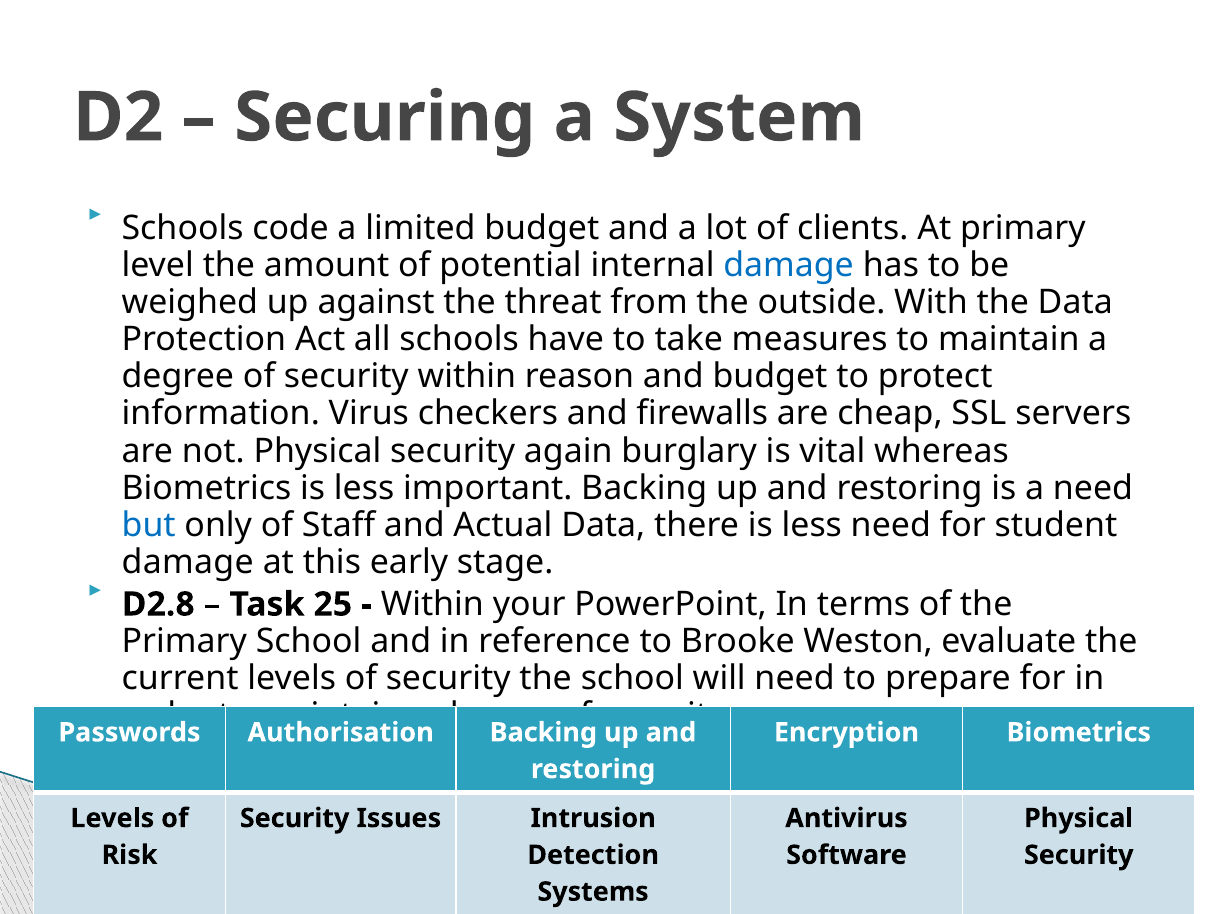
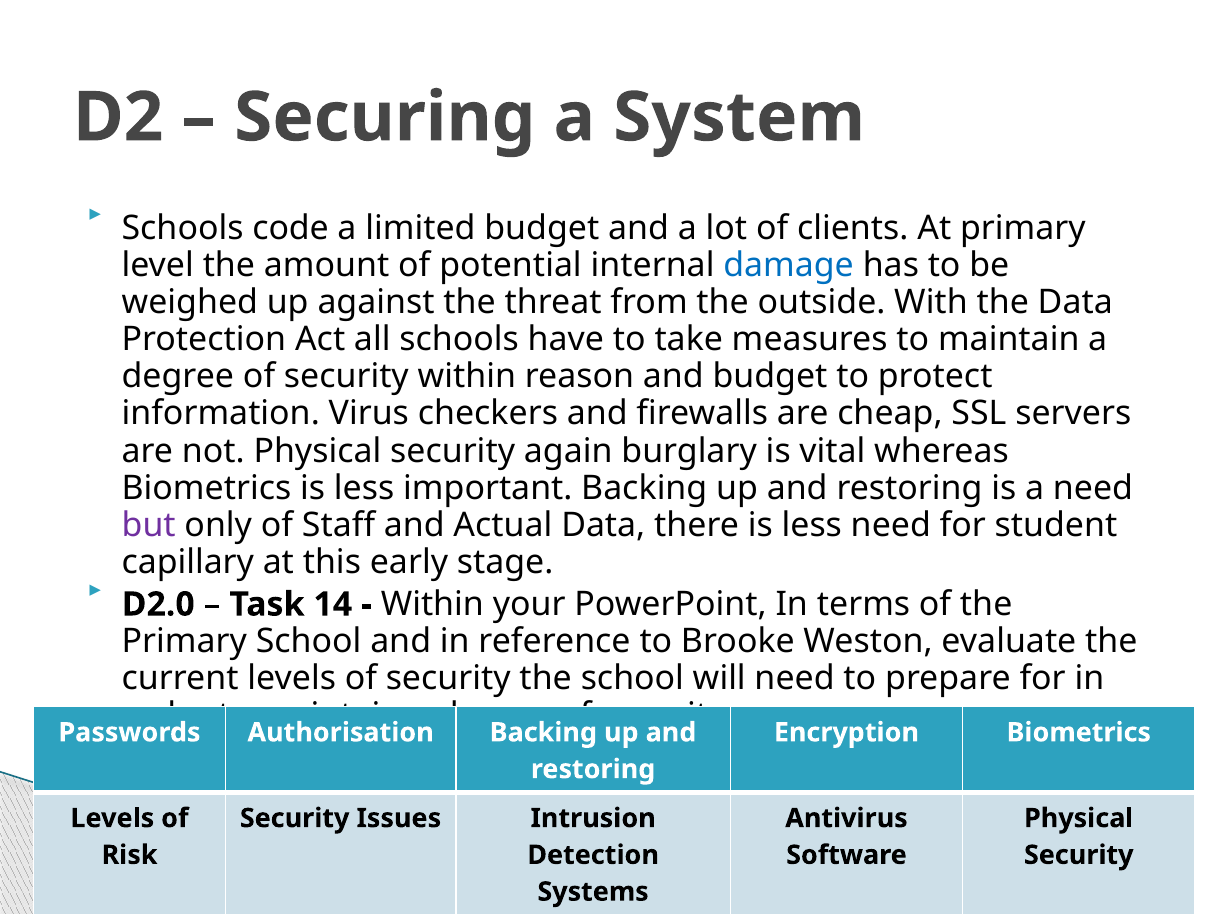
but colour: blue -> purple
damage at (188, 562): damage -> capillary
D2.8: D2.8 -> D2.0
25: 25 -> 14
